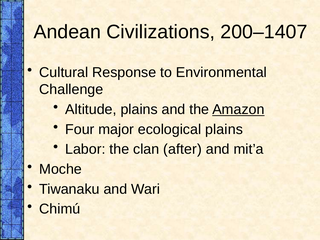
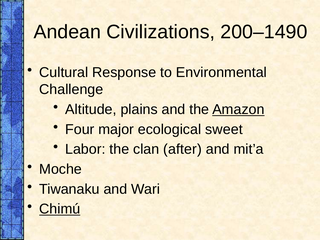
200–1407: 200–1407 -> 200–1490
ecological plains: plains -> sweet
Chimú underline: none -> present
